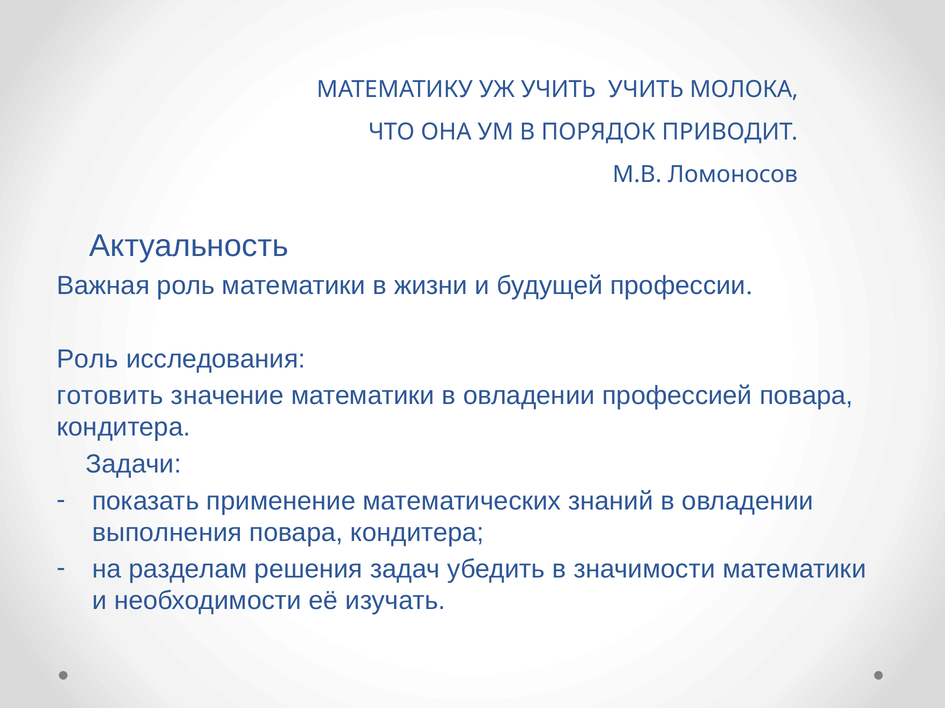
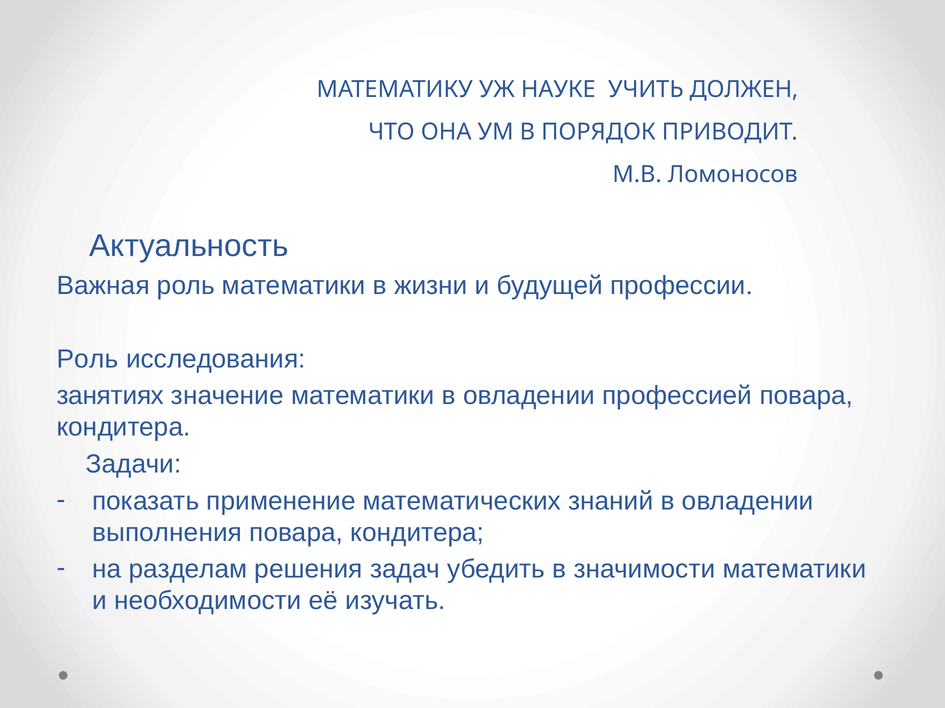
УЖ УЧИТЬ: УЧИТЬ -> НАУКЕ
МОЛОКА: МОЛОКА -> ДОЛЖЕН
готовить: готовить -> занятиях
